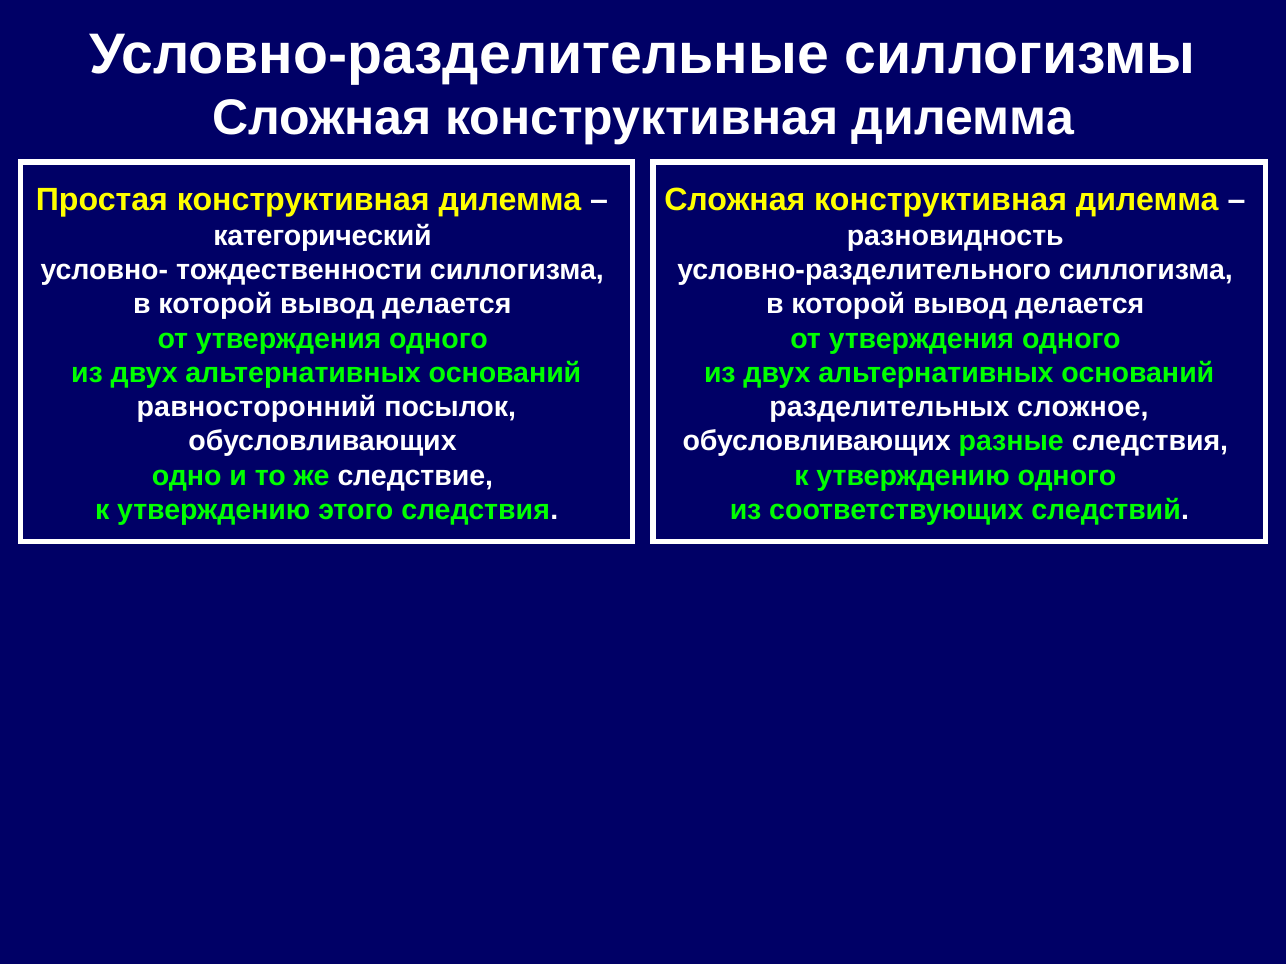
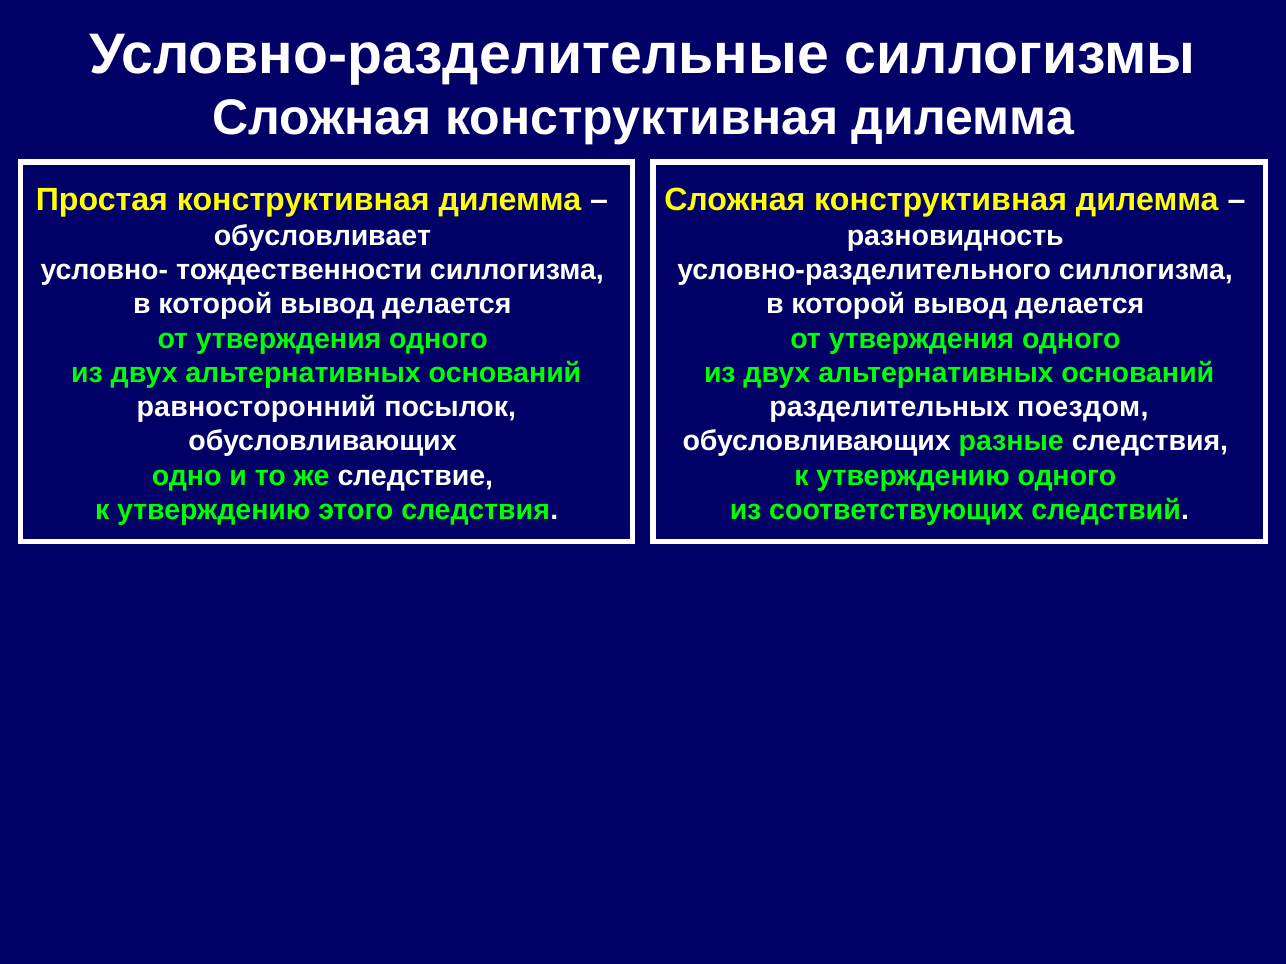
категорический: категорический -> обусловливает
сложное: сложное -> поездом
